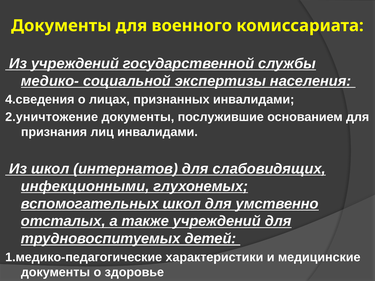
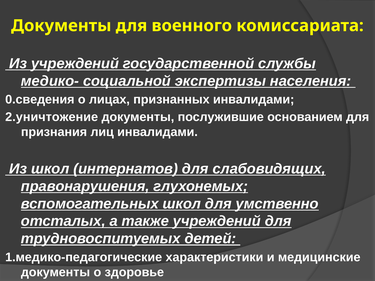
4.сведения: 4.сведения -> 0.сведения
инфекционными: инфекционными -> правонарушения
